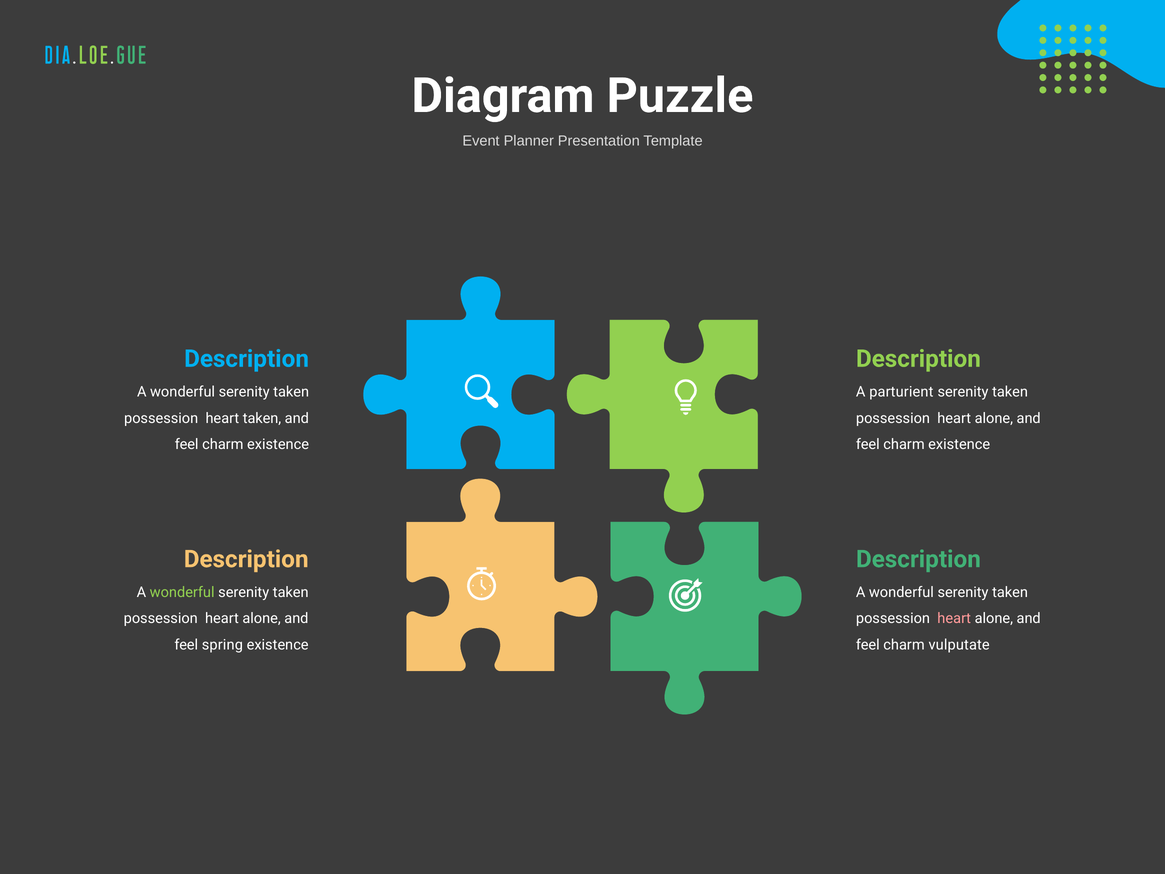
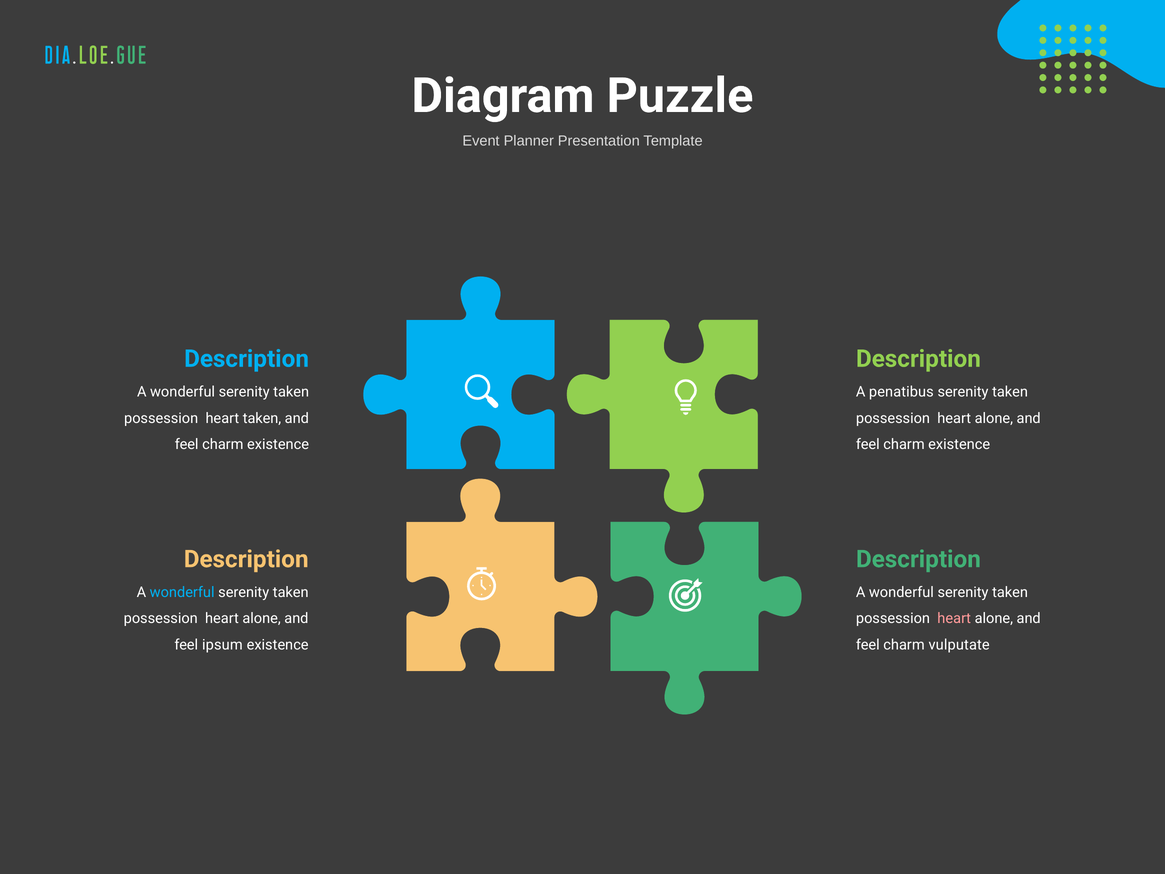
parturient: parturient -> penatibus
wonderful at (182, 592) colour: light green -> light blue
spring: spring -> ipsum
